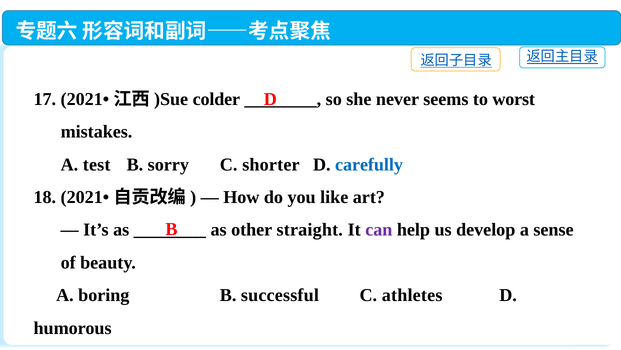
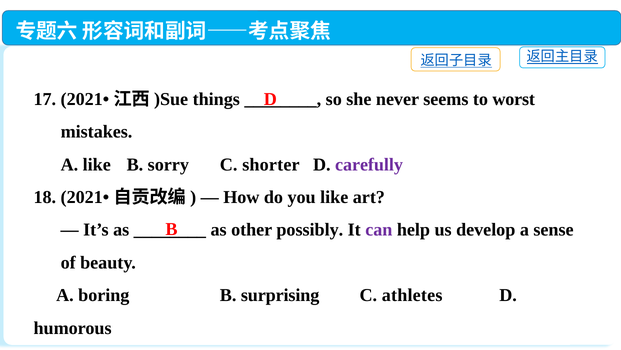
colder: colder -> things
A test: test -> like
carefully colour: blue -> purple
straight: straight -> possibly
successful: successful -> surprising
